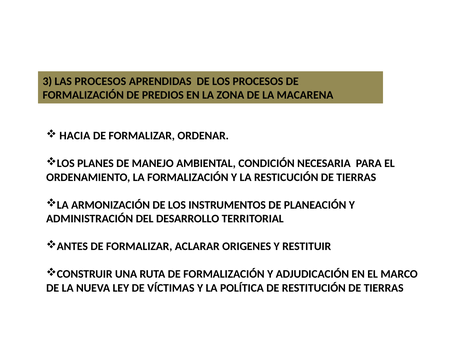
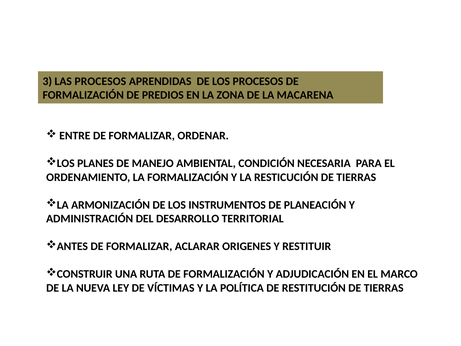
HACIA: HACIA -> ENTRE
